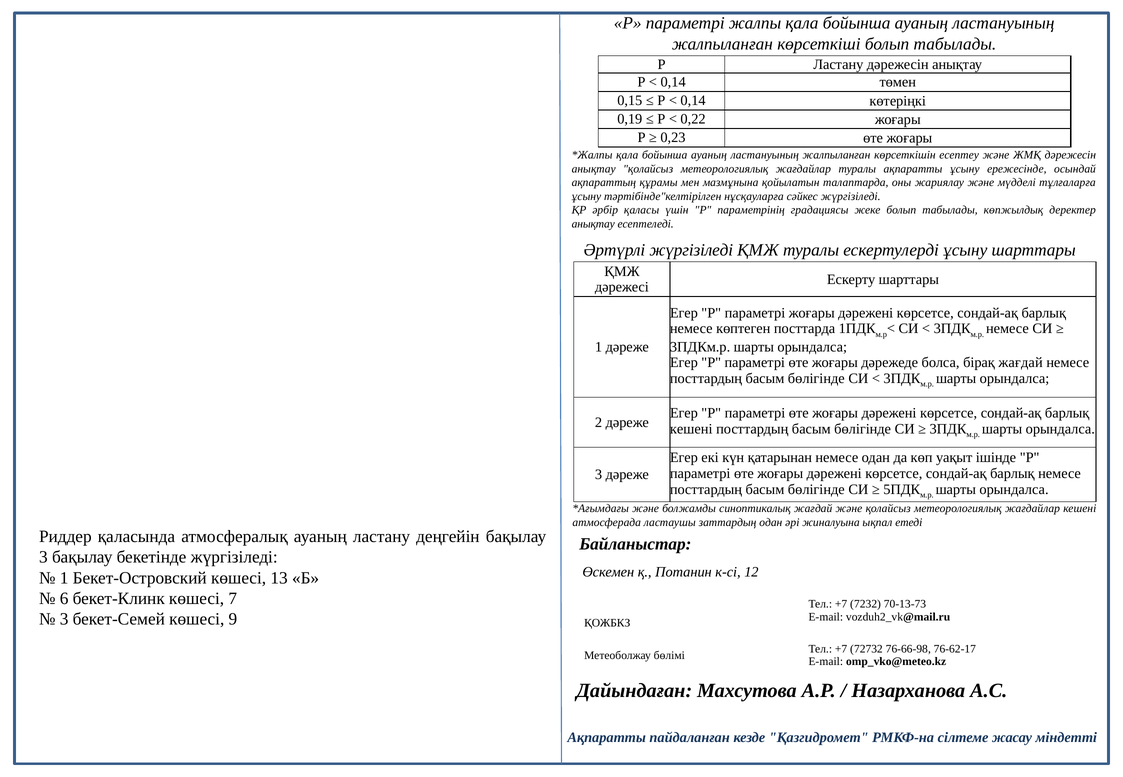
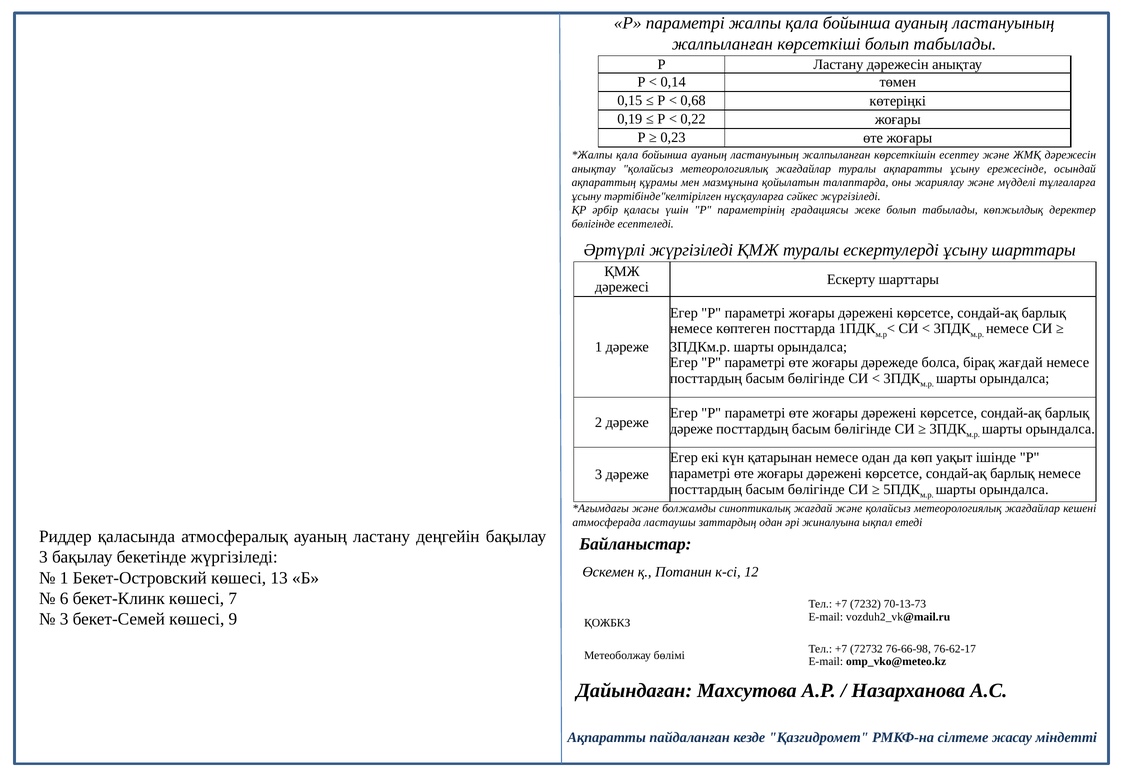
0,14 at (693, 101): 0,14 -> 0,68
анықтау at (593, 224): анықтау -> бөлігінде
кешені at (691, 429): кешені -> дәреже
